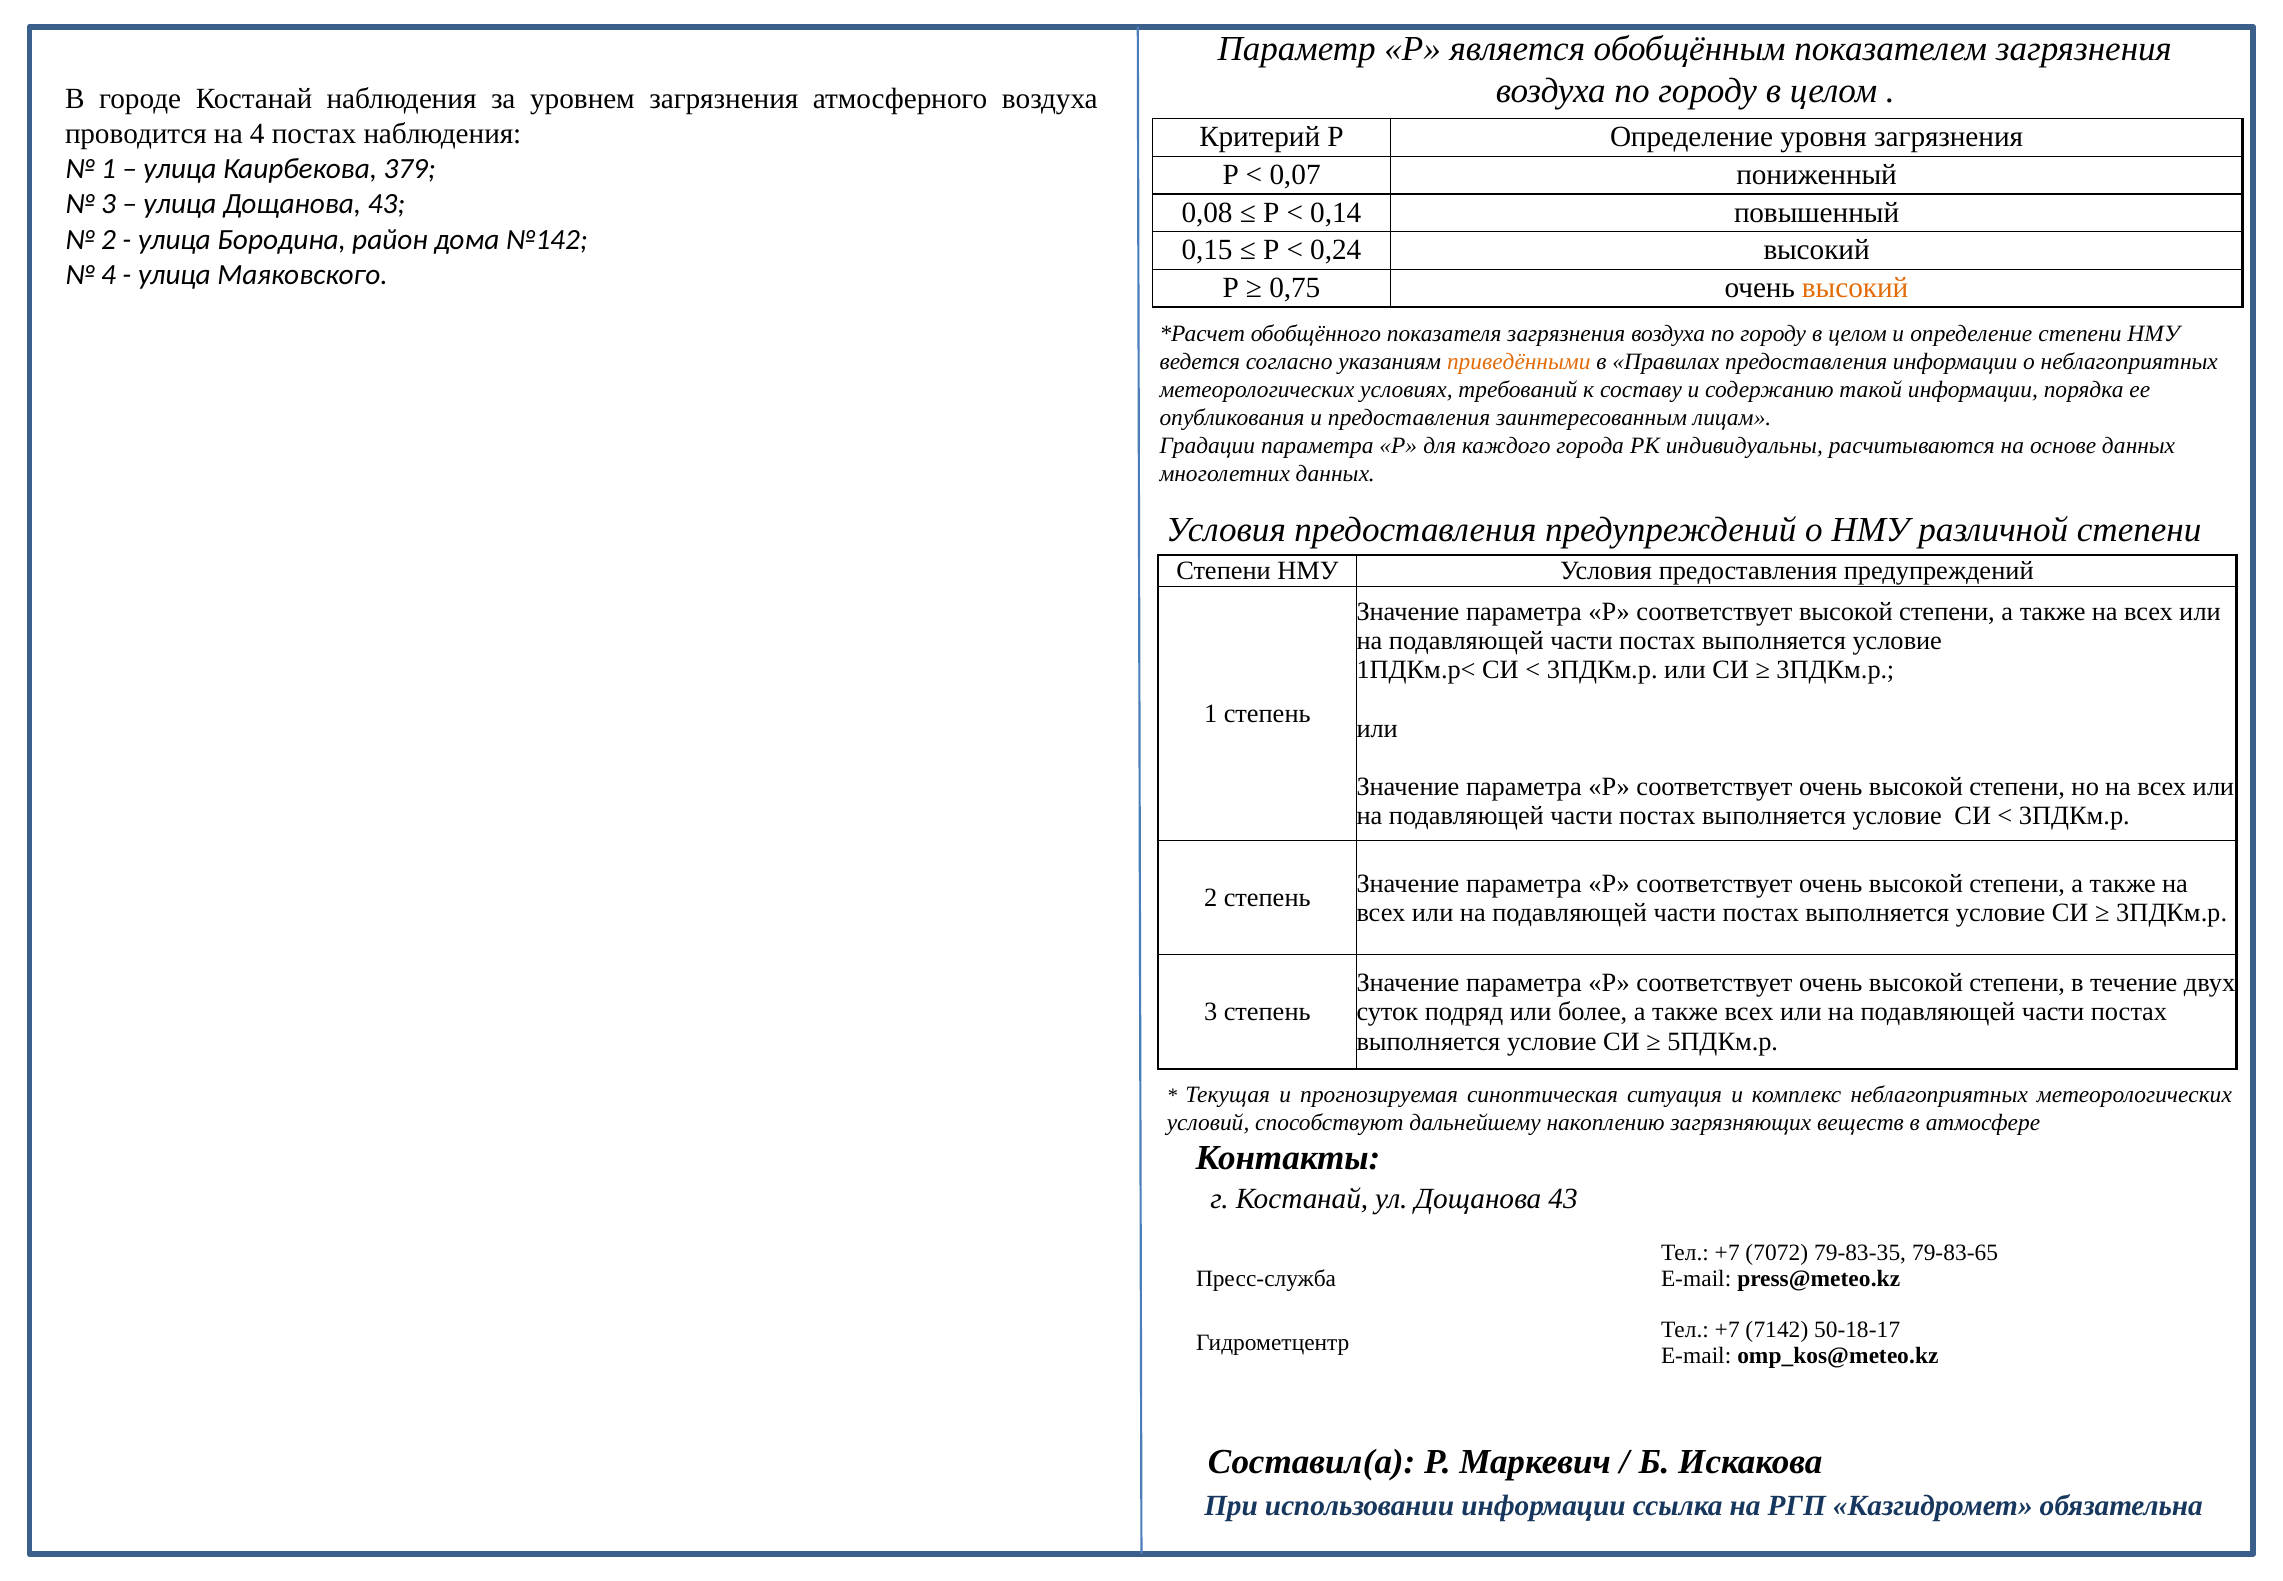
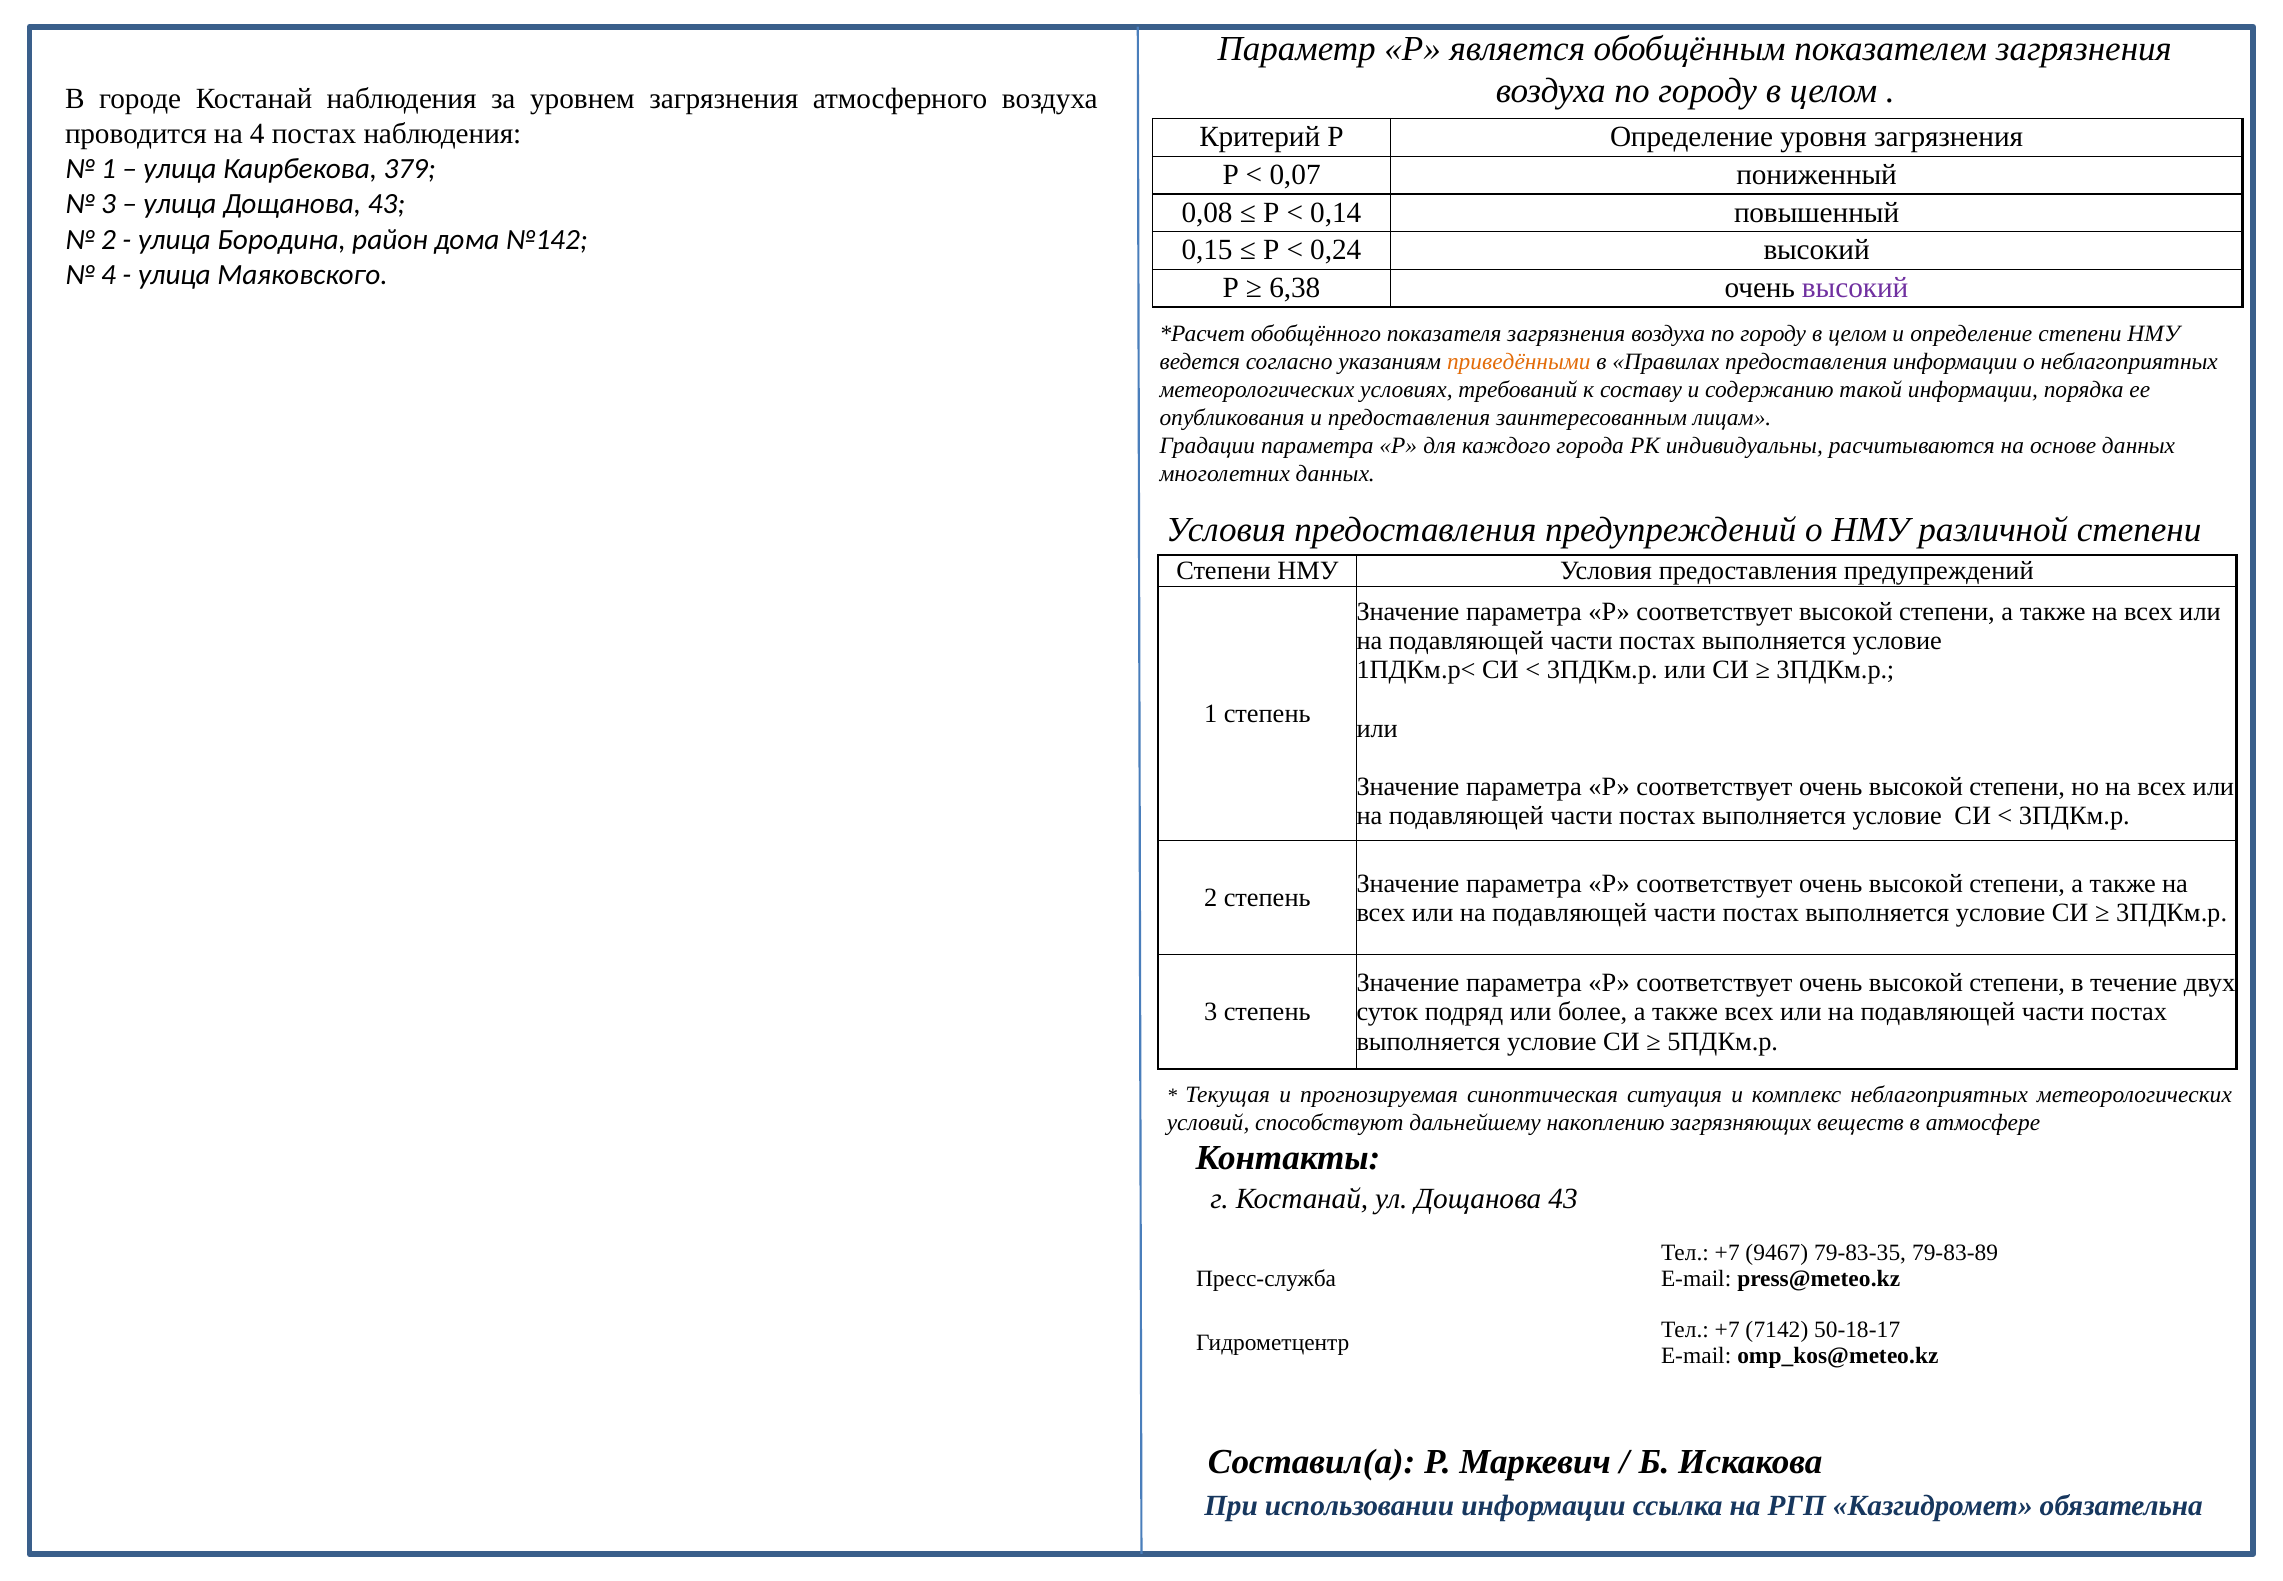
0,75: 0,75 -> 6,38
высокий at (1855, 288) colour: orange -> purple
7072: 7072 -> 9467
79-83-65: 79-83-65 -> 79-83-89
